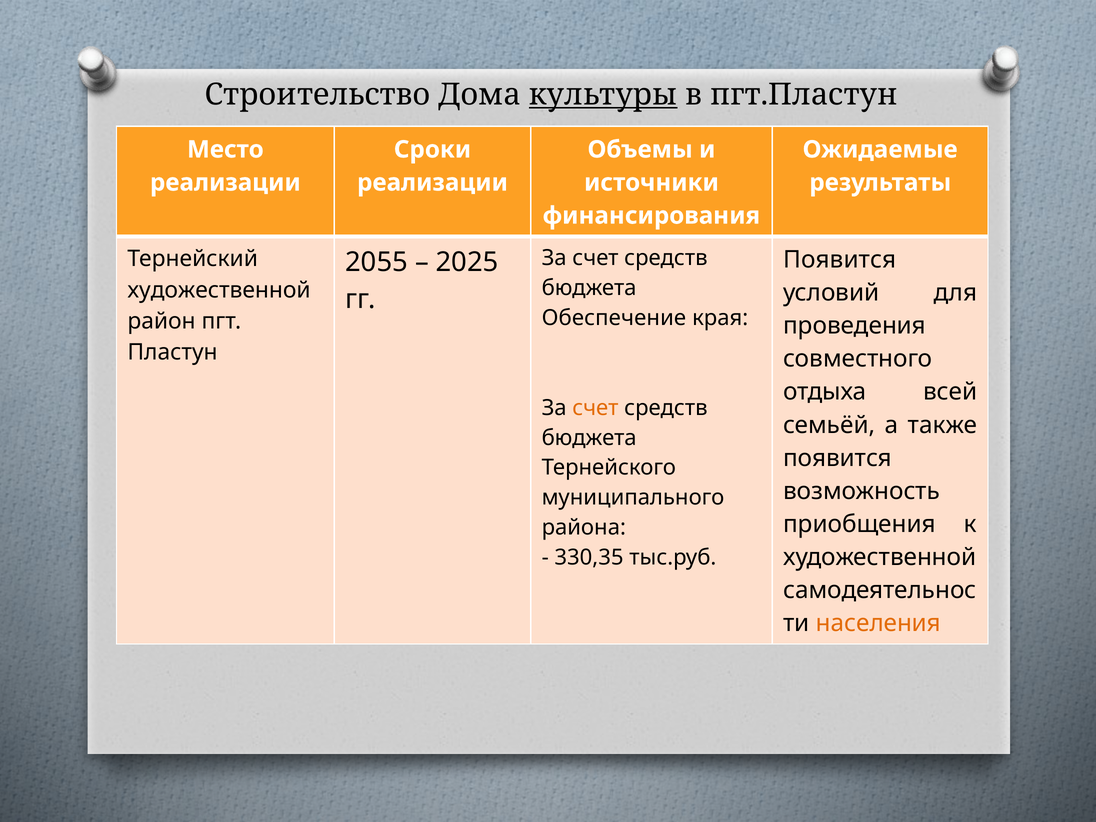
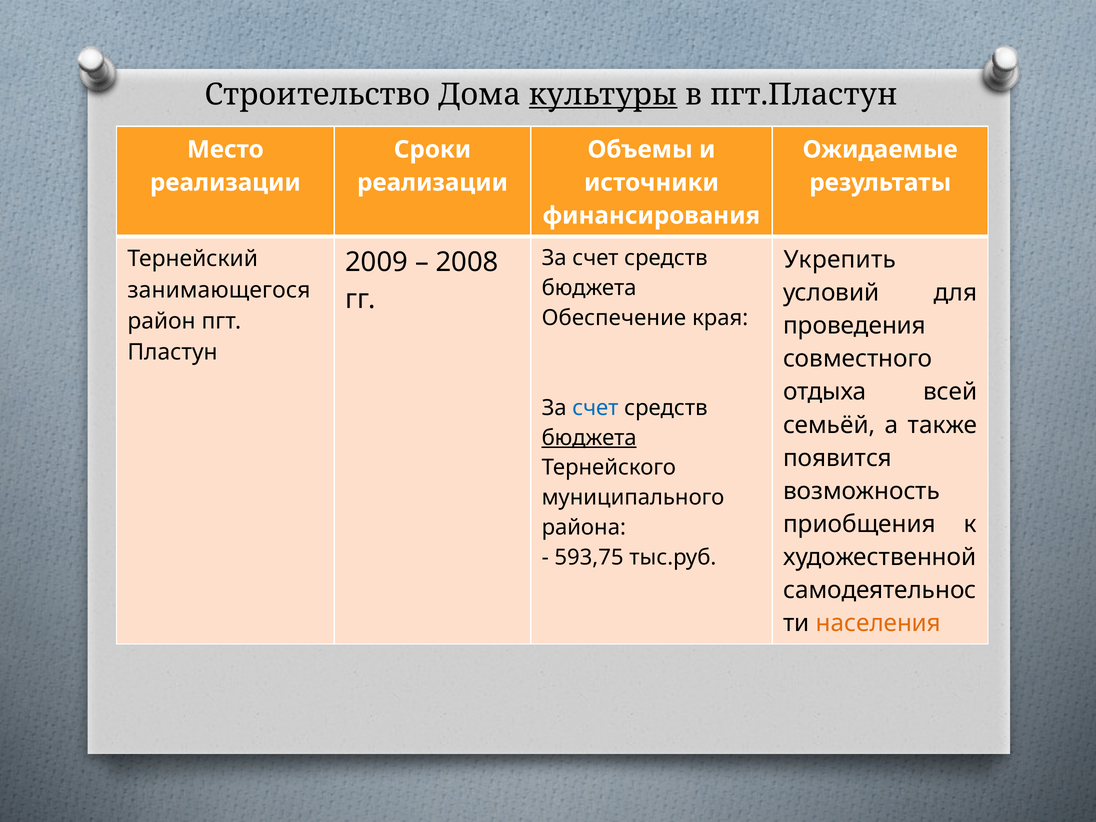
Появится at (840, 260): Появится -> Укрепить
2055: 2055 -> 2009
2025: 2025 -> 2008
художественной at (219, 290): художественной -> занимающегося
счет at (595, 408) colour: orange -> blue
бюджета at (589, 438) underline: none -> present
330,35: 330,35 -> 593,75
